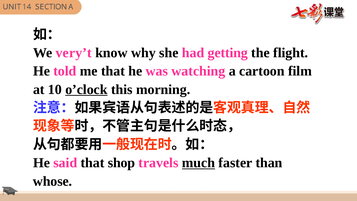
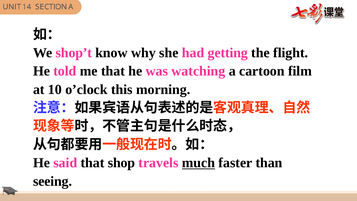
very’t: very’t -> shop’t
o’clock underline: present -> none
whose: whose -> seeing
